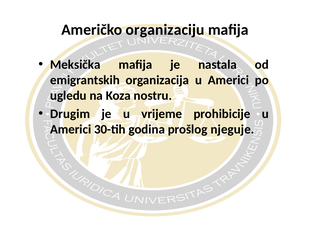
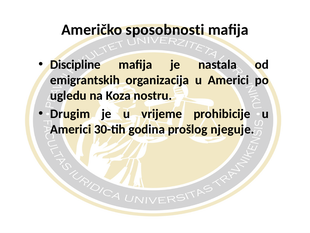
organizaciju: organizaciju -> sposobnosti
Meksička: Meksička -> Discipline
